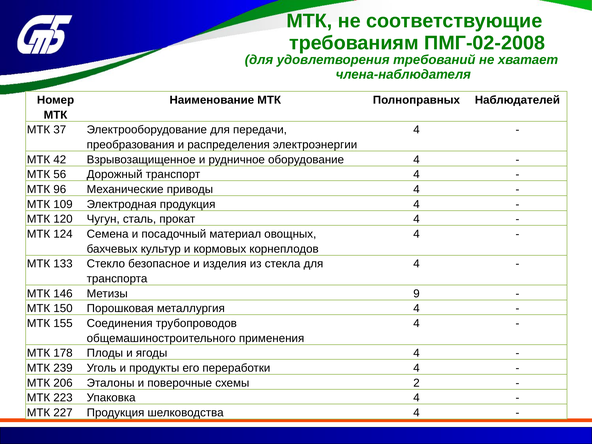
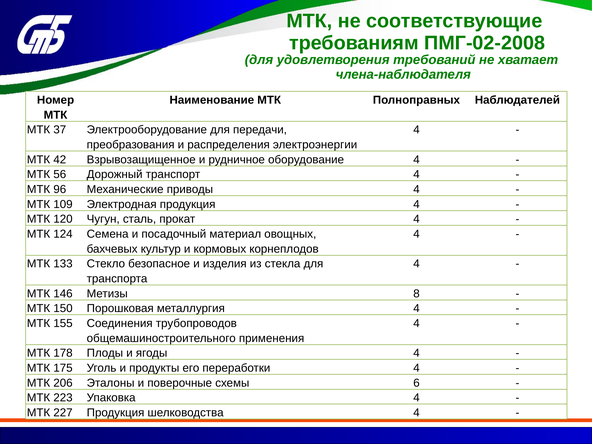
9: 9 -> 8
239: 239 -> 175
2: 2 -> 6
